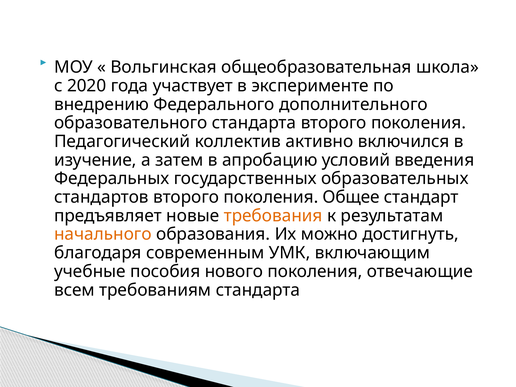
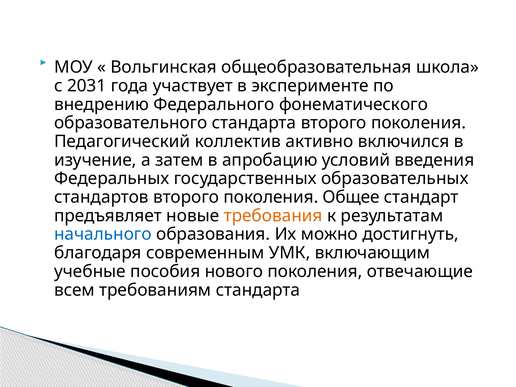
2020: 2020 -> 2031
дополнительного: дополнительного -> фонематического
начального colour: orange -> blue
